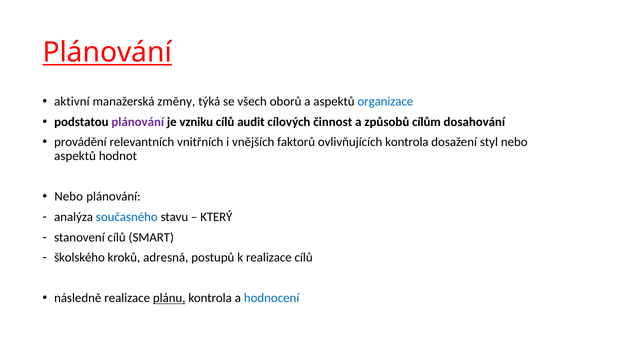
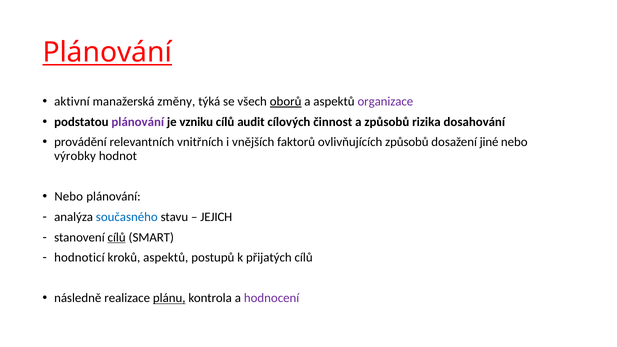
oborů underline: none -> present
organizace colour: blue -> purple
cílům: cílům -> rizika
ovlivňujících kontrola: kontrola -> způsobů
styl: styl -> jiné
aspektů at (75, 156): aspektů -> výrobky
KTERÝ: KTERÝ -> JEJICH
cílů at (117, 237) underline: none -> present
školského: školského -> hodnoticí
kroků adresná: adresná -> aspektů
k realizace: realizace -> přijatých
hodnocení colour: blue -> purple
